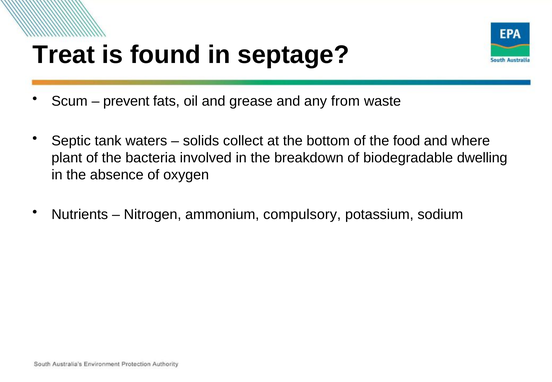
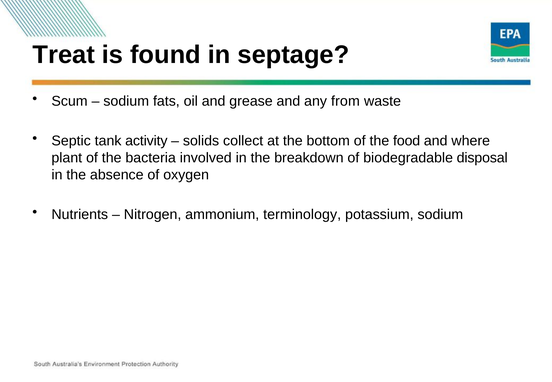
prevent at (126, 101): prevent -> sodium
waters: waters -> activity
dwelling: dwelling -> disposal
compulsory: compulsory -> terminology
